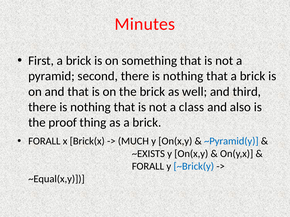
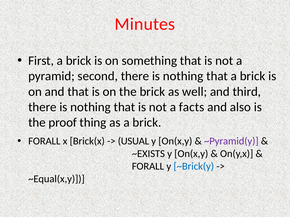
class: class -> facts
MUCH: MUCH -> USUAL
~Pyramid(y colour: blue -> purple
